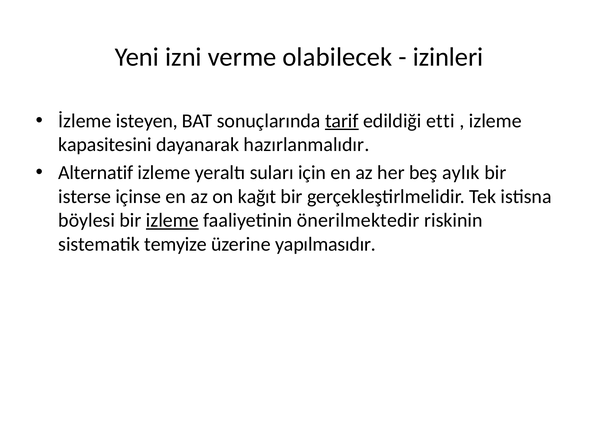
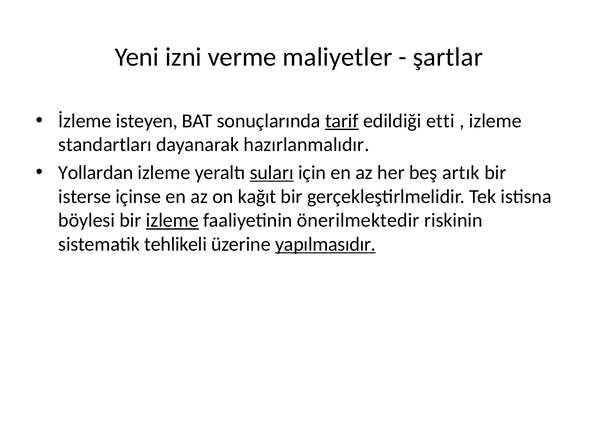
olabilecek: olabilecek -> maliyetler
izinleri: izinleri -> şartlar
kapasitesini: kapasitesini -> standartları
Alternatif: Alternatif -> Yollardan
suları underline: none -> present
aylık: aylık -> artık
temyize: temyize -> tehlikeli
yapılmasıdır underline: none -> present
